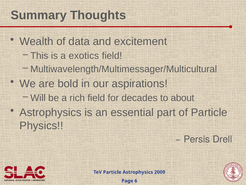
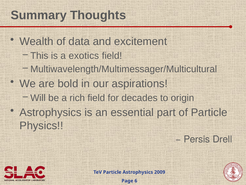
about: about -> origin
